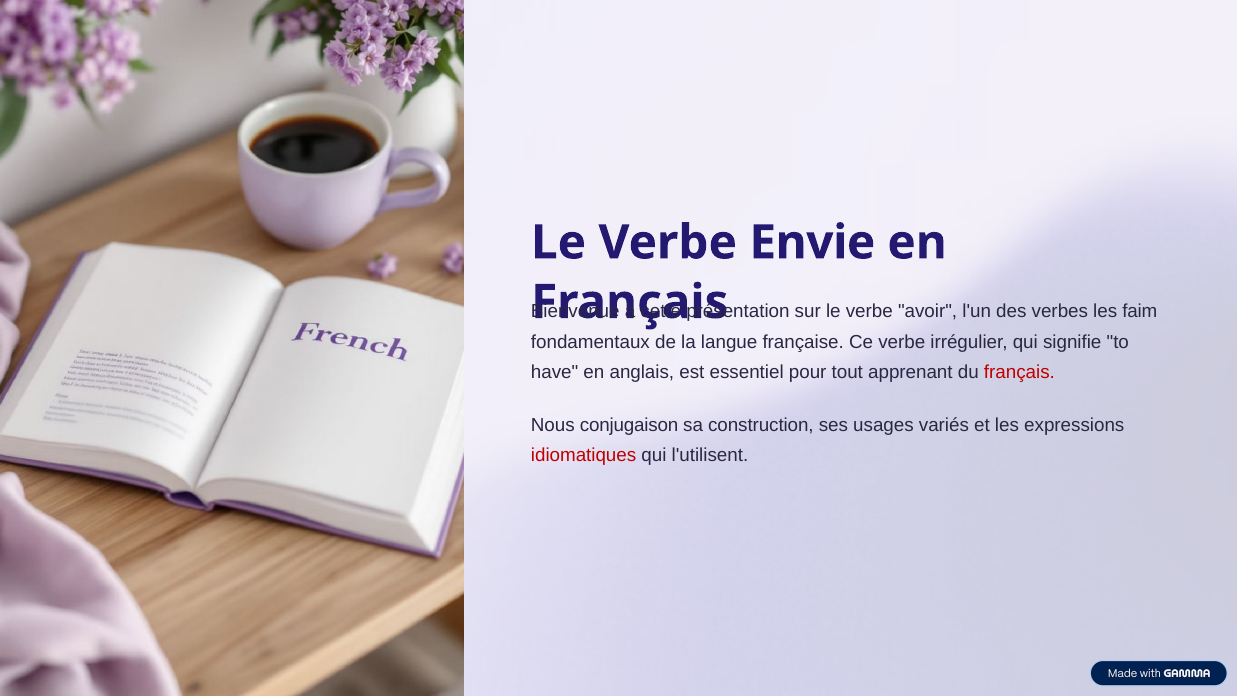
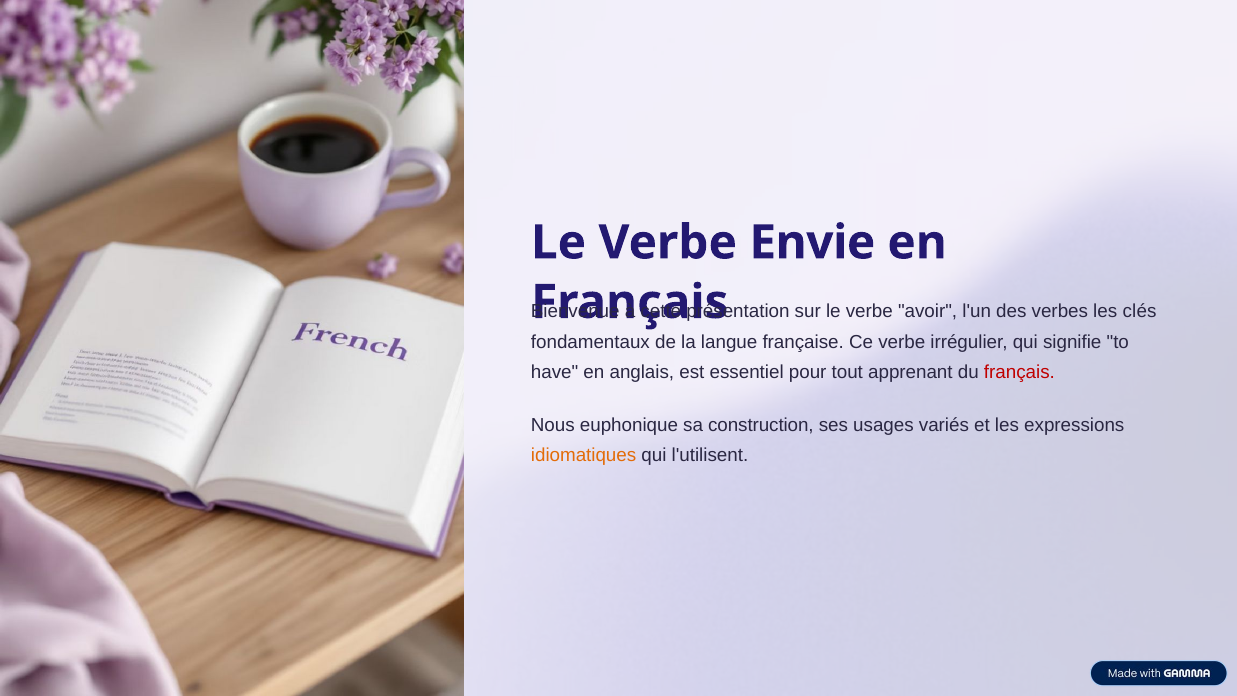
faim: faim -> clés
conjugaison: conjugaison -> euphonique
idiomatiques colour: red -> orange
